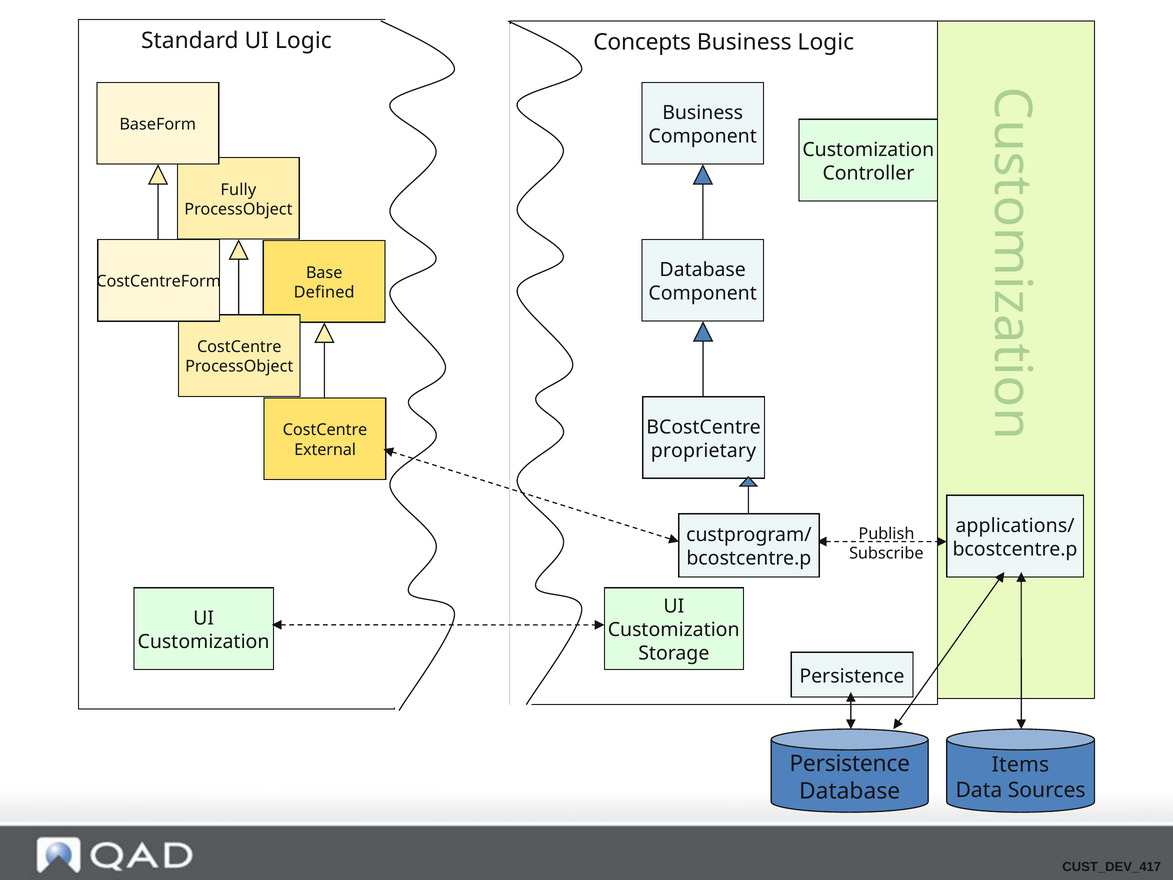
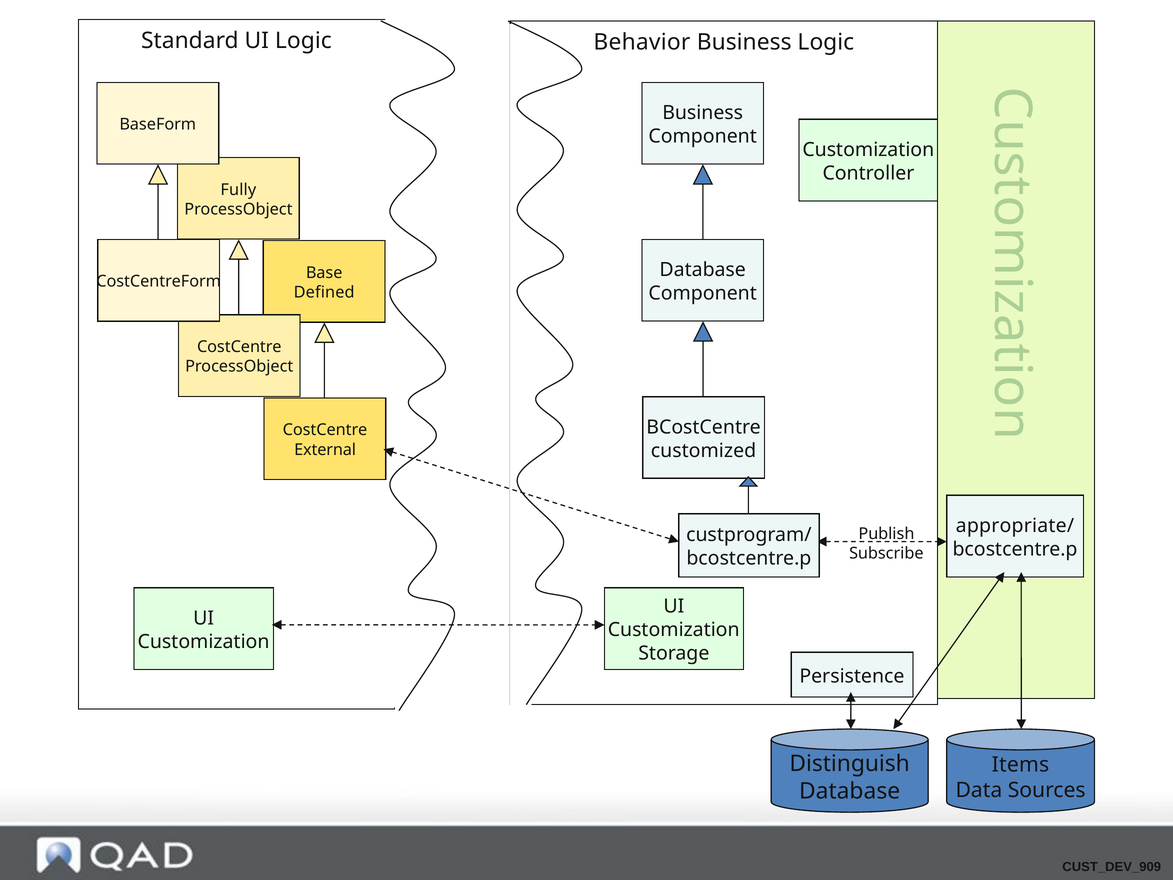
Concepts: Concepts -> Behavior
proprietary: proprietary -> customized
applications/: applications/ -> appropriate/
Persistence at (850, 764): Persistence -> Distinguish
CUST_DEV_417: CUST_DEV_417 -> CUST_DEV_909
